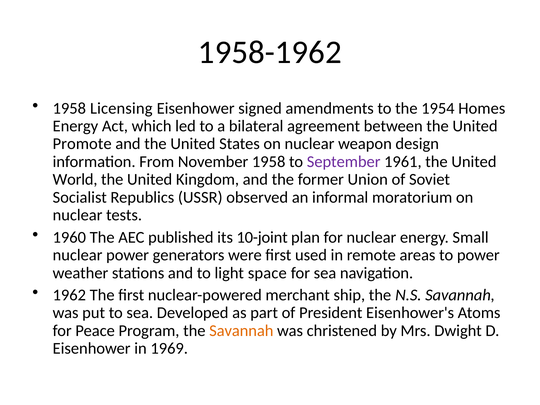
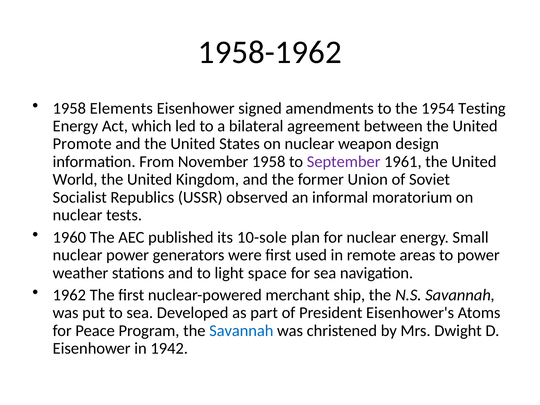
Licensing: Licensing -> Elements
Homes: Homes -> Testing
10-joint: 10-joint -> 10-sole
Savannah at (241, 331) colour: orange -> blue
1969: 1969 -> 1942
